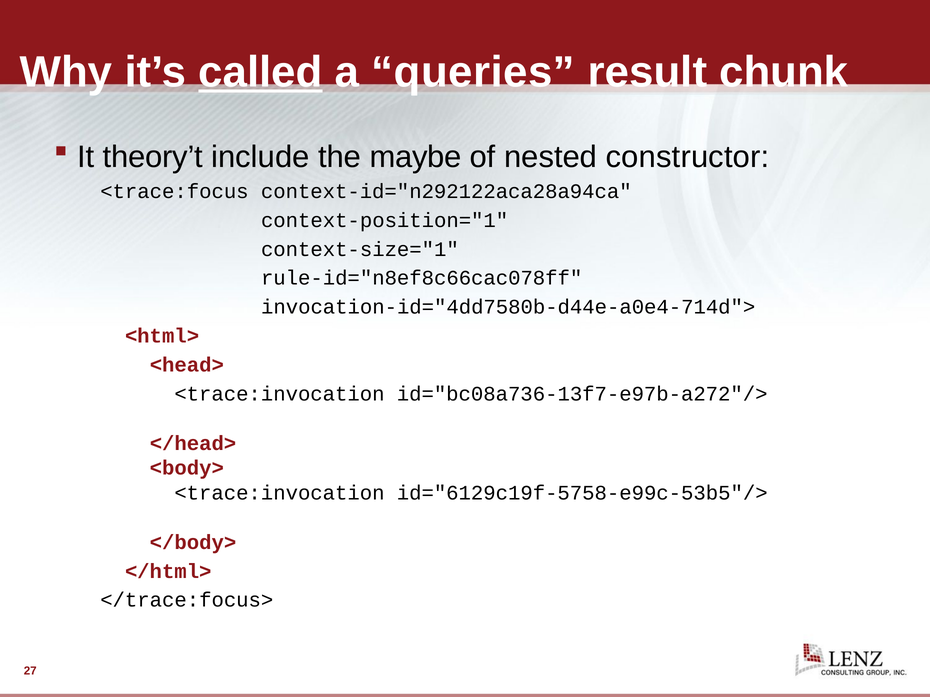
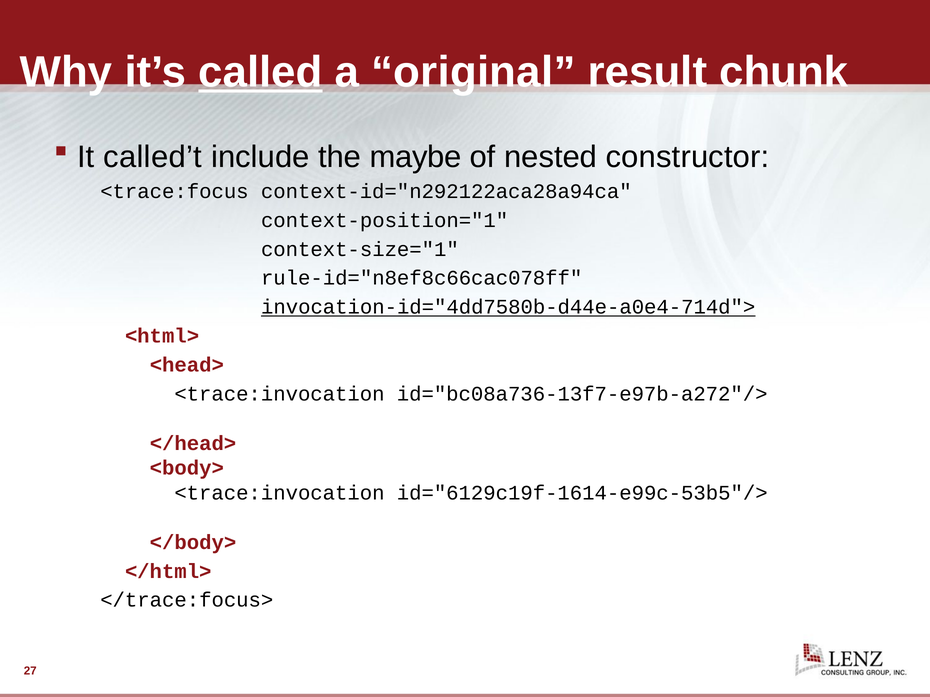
queries: queries -> original
theory’t: theory’t -> called’t
invocation-id="4dd7580b-d44e-a0e4-714d"> underline: none -> present
id="6129c19f-5758-e99c-53b5"/>: id="6129c19f-5758-e99c-53b5"/> -> id="6129c19f-1614-e99c-53b5"/>
